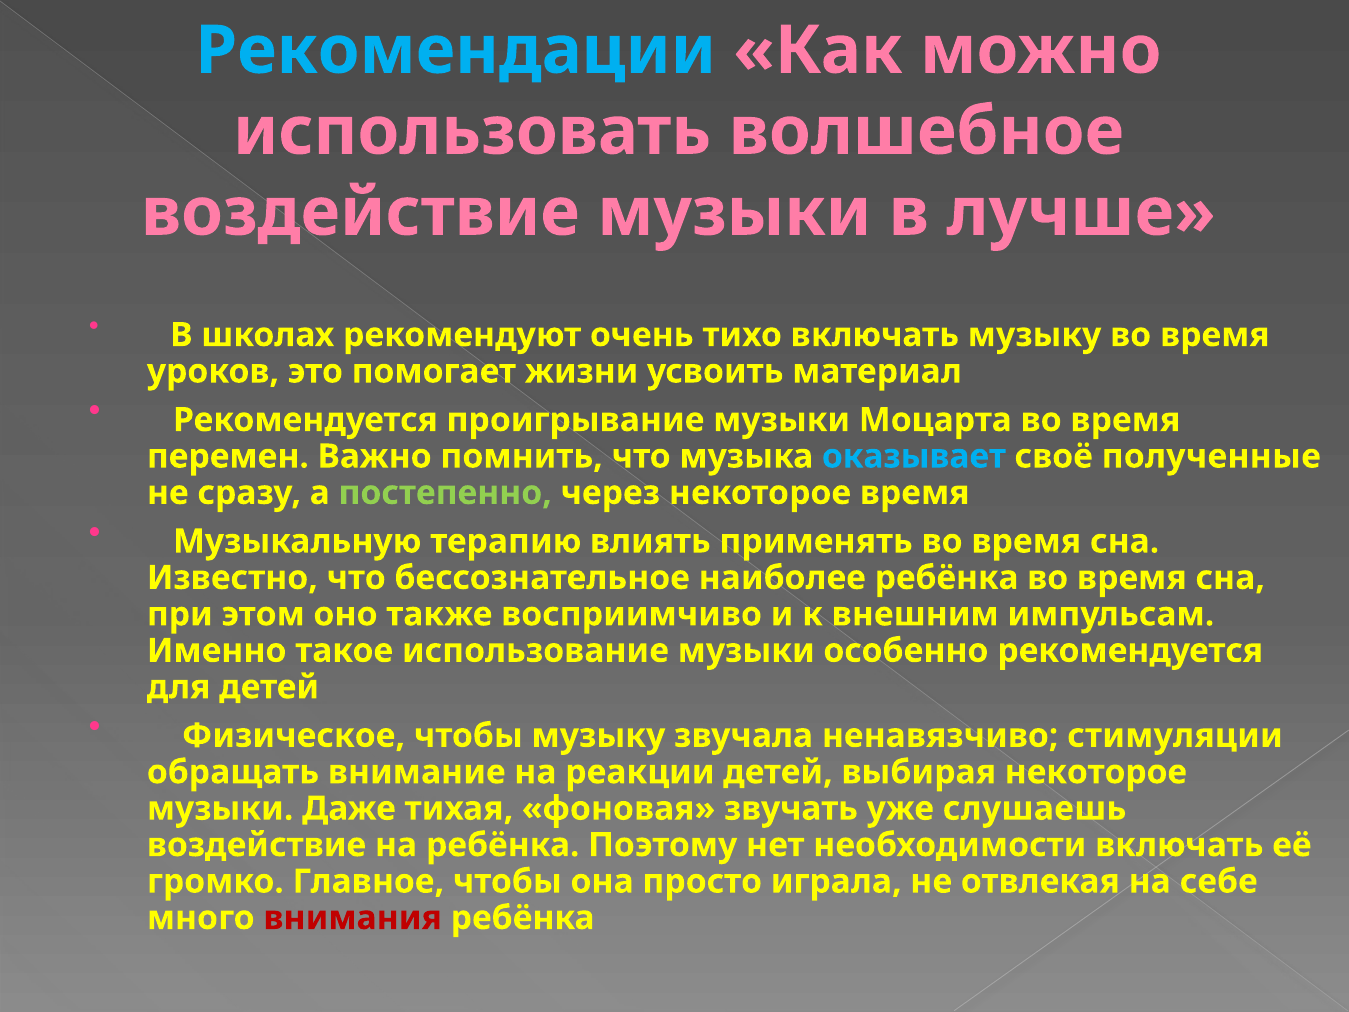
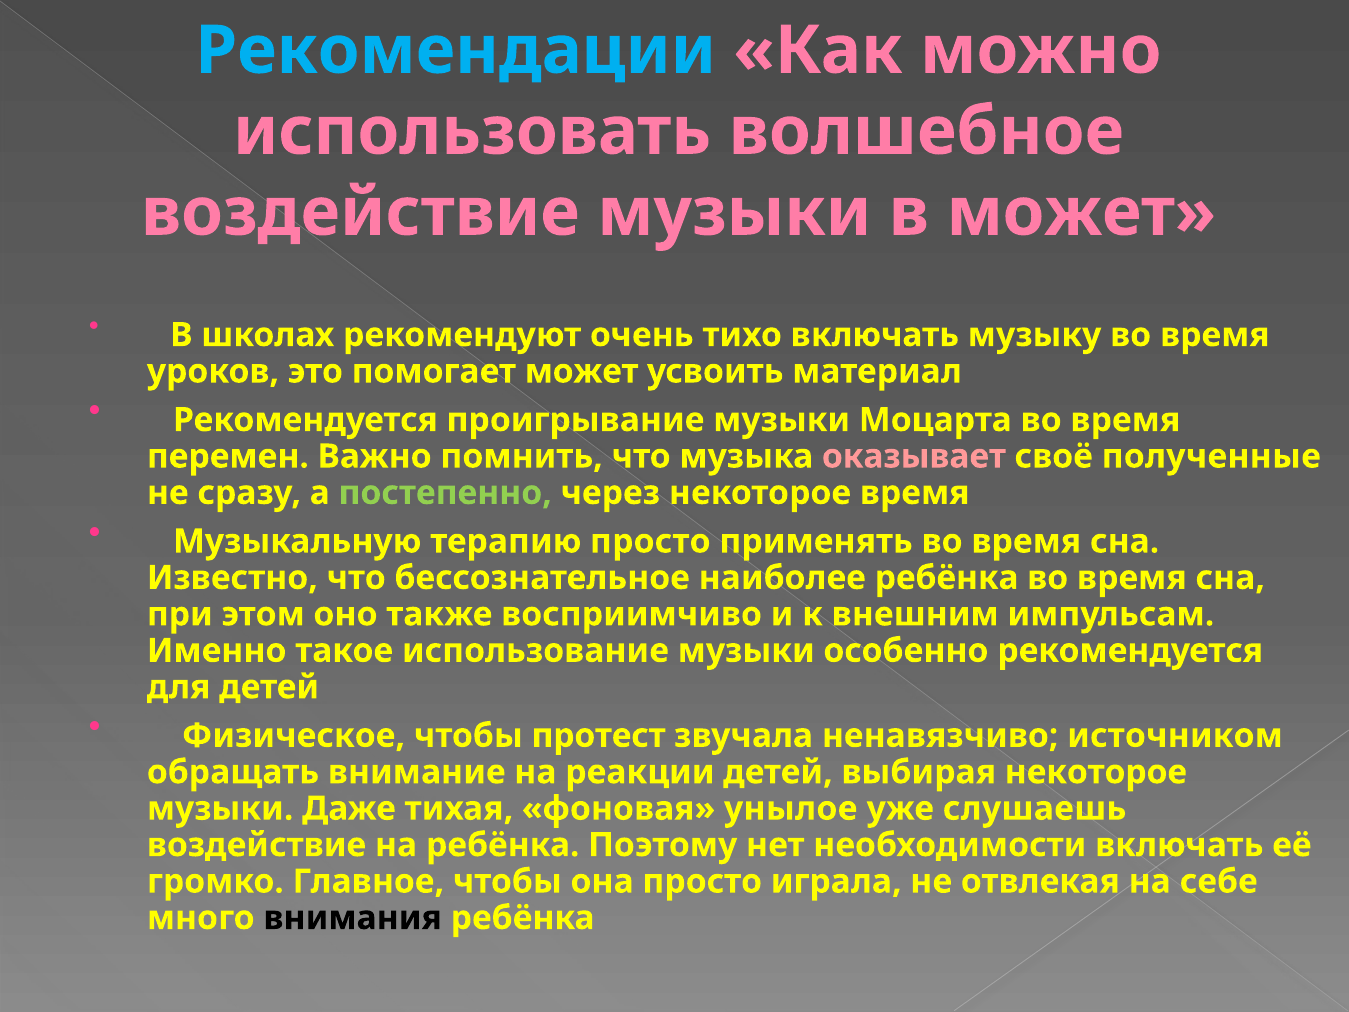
в лучше: лучше -> может
помогает жизни: жизни -> может
оказывает colour: light blue -> pink
терапию влиять: влиять -> просто
чтобы музыку: музыку -> протест
стимуляции: стимуляции -> источником
звучать: звучать -> унылое
внимания colour: red -> black
